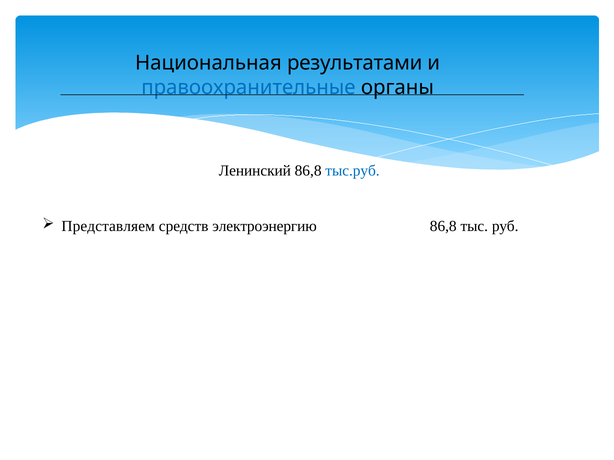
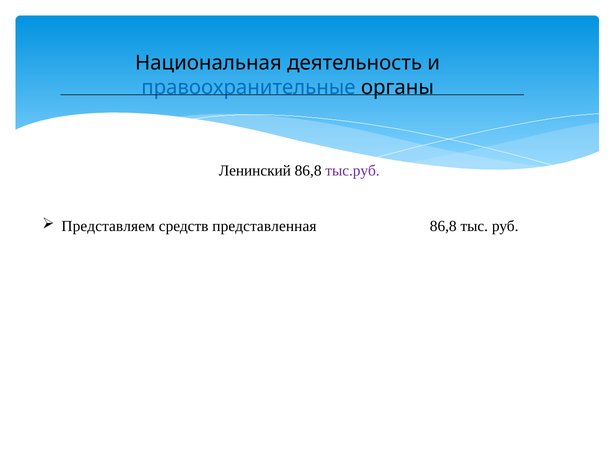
результатами: результатами -> деятельность
тыс.руб colour: blue -> purple
электроэнергию: электроэнергию -> представленная
